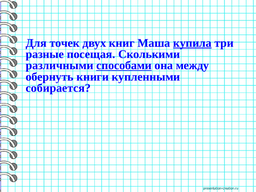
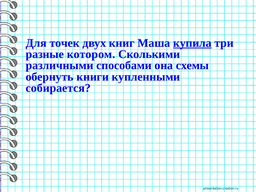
посещая: посещая -> котором
способами underline: present -> none
между: между -> схемы
